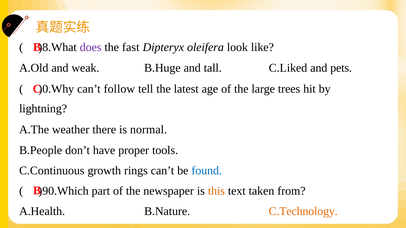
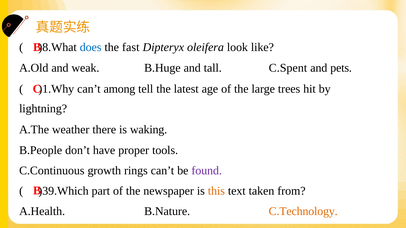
does colour: purple -> blue
C.Liked: C.Liked -> C.Spent
)0.Why: )0.Why -> )1.Why
follow: follow -> among
normal: normal -> waking
found colour: blue -> purple
)90.Which: )90.Which -> )39.Which
